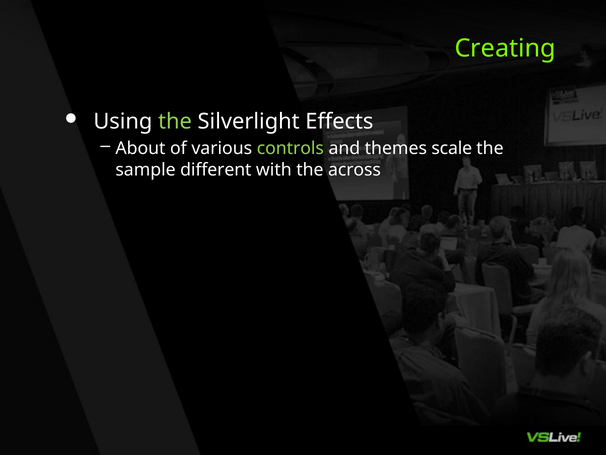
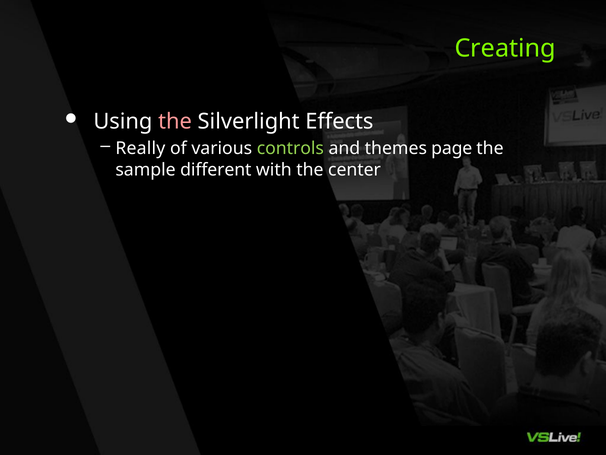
the at (175, 122) colour: light green -> pink
About: About -> Really
scale: scale -> page
across: across -> center
